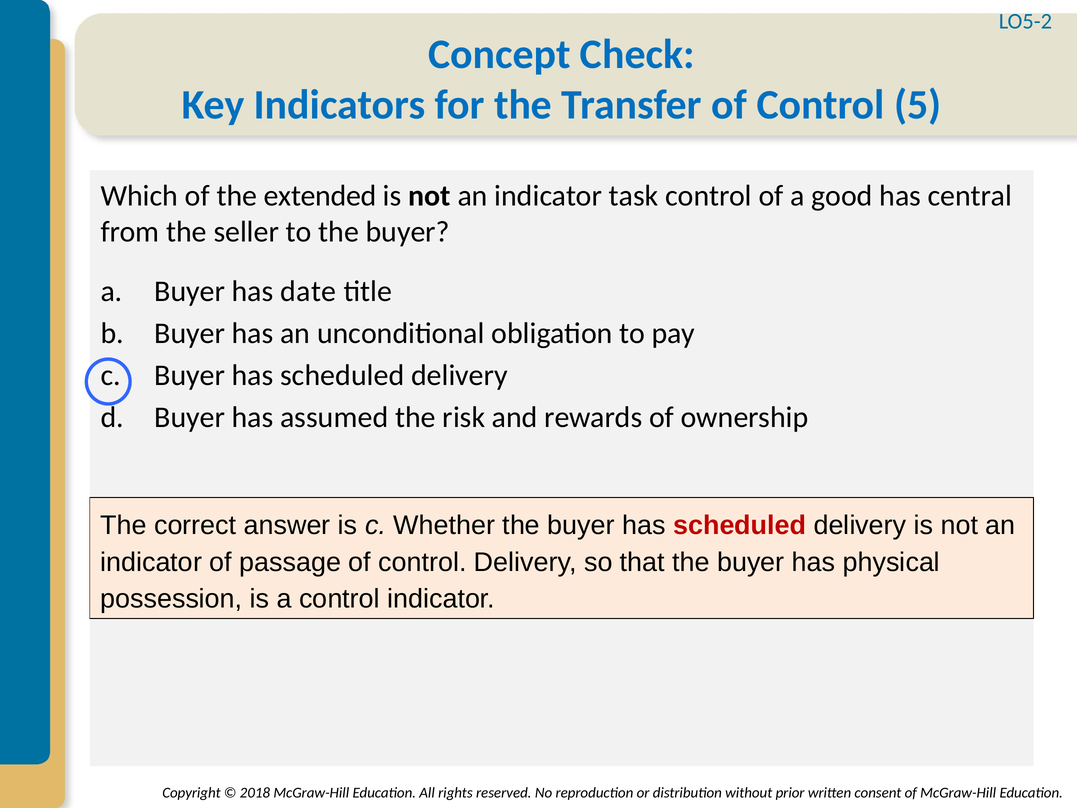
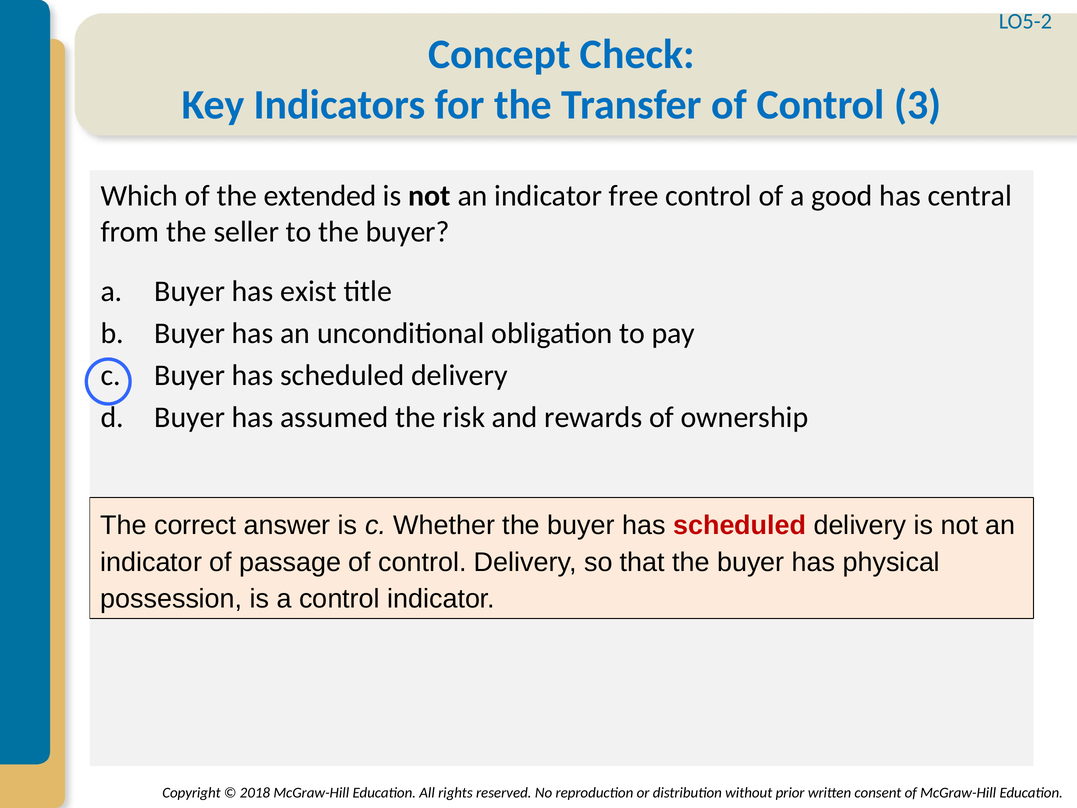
5: 5 -> 3
task: task -> free
date: date -> exist
